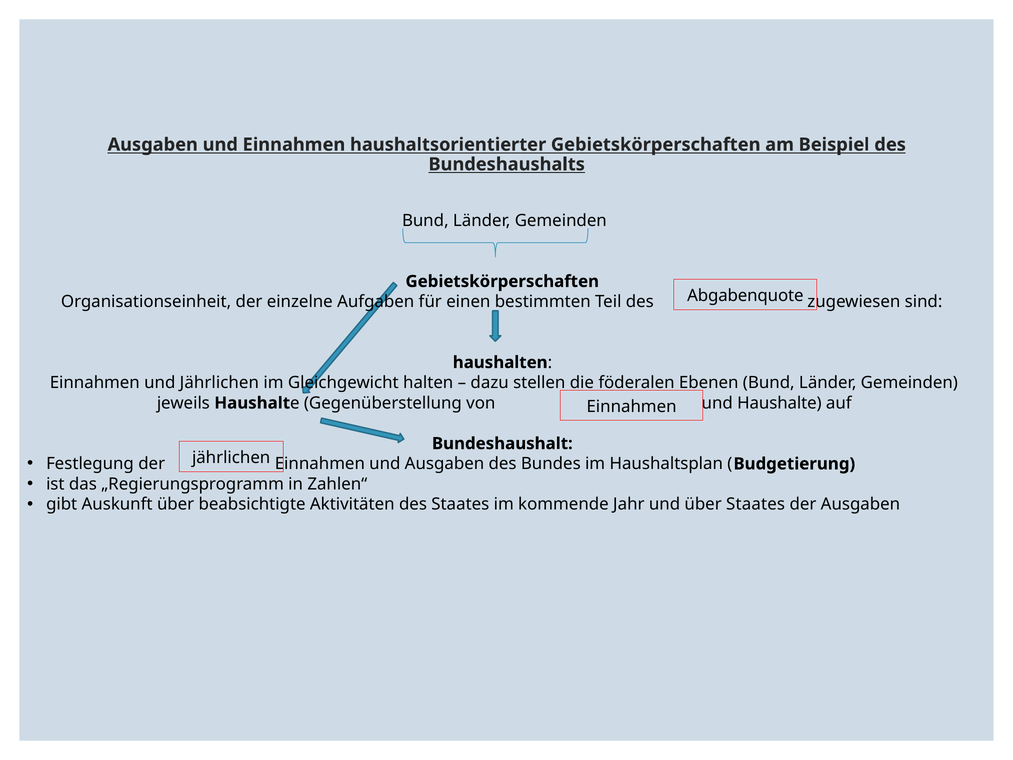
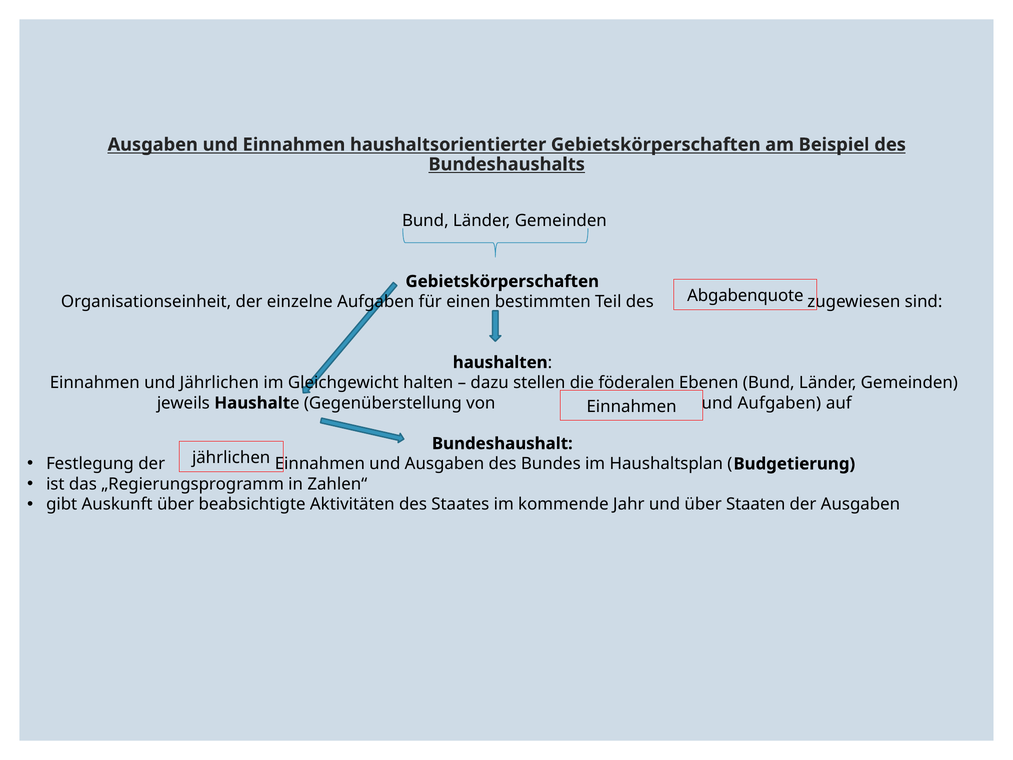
und Haushalte: Haushalte -> Aufgaben
über Staates: Staates -> Staaten
